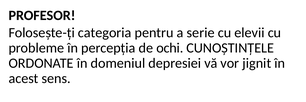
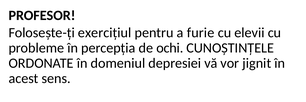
categoria: categoria -> exercițiul
serie: serie -> furie
